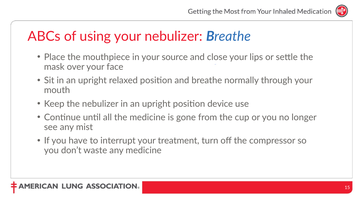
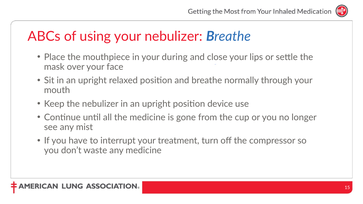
source: source -> during
